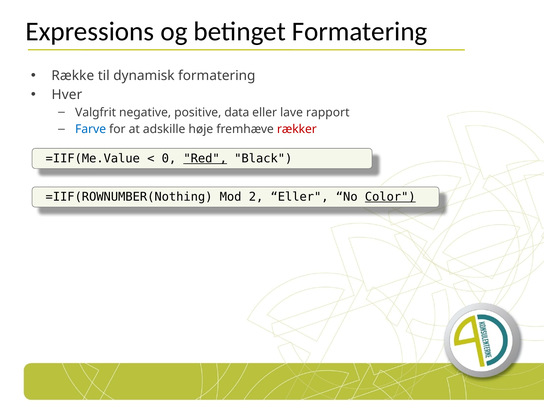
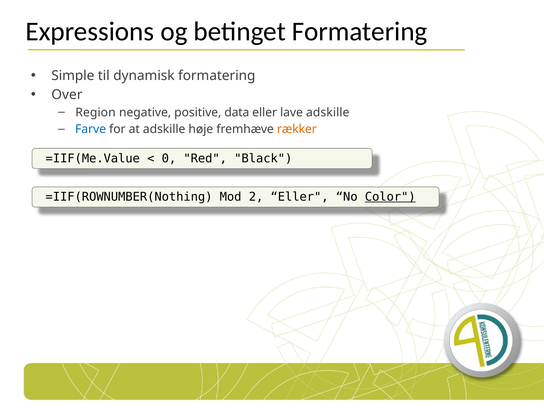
Række: Række -> Simple
Hver: Hver -> Over
Valgfrit: Valgfrit -> Region
lave rapport: rapport -> adskille
rækker colour: red -> orange
Red underline: present -> none
